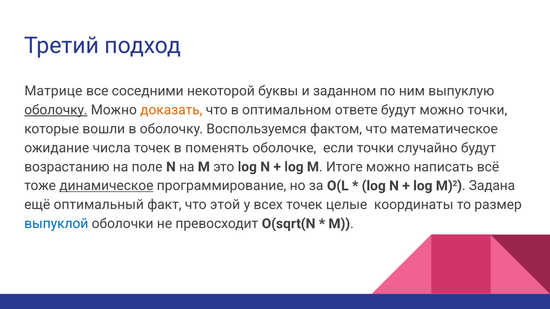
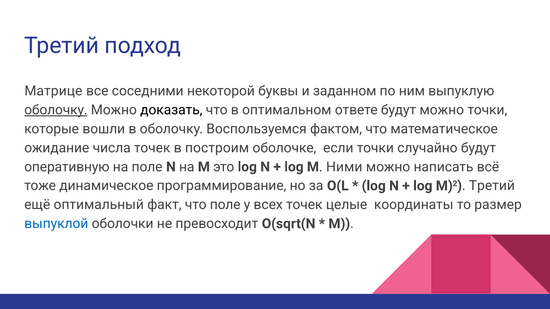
доказать colour: orange -> black
поменять: поменять -> построим
возрастанию: возрастанию -> оперативную
Итоге: Итоге -> Ними
динамическое underline: present -> none
M)2 Задана: Задана -> Третий
что этой: этой -> поле
